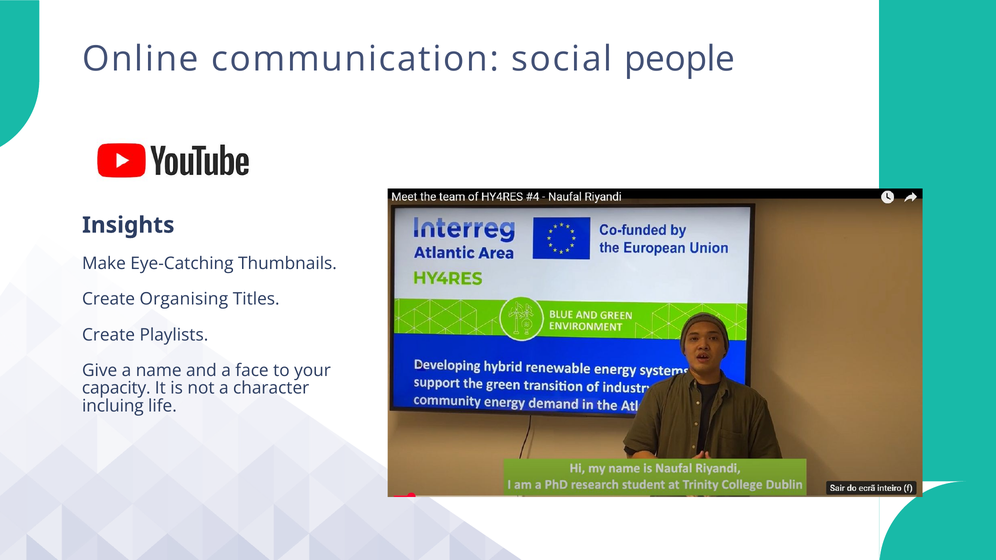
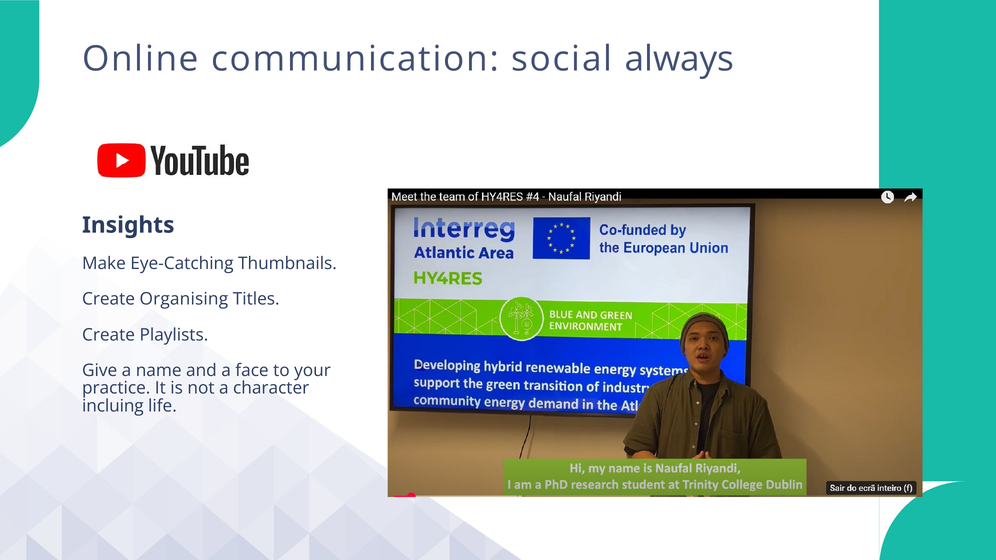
people: people -> always
capacity: capacity -> practice
